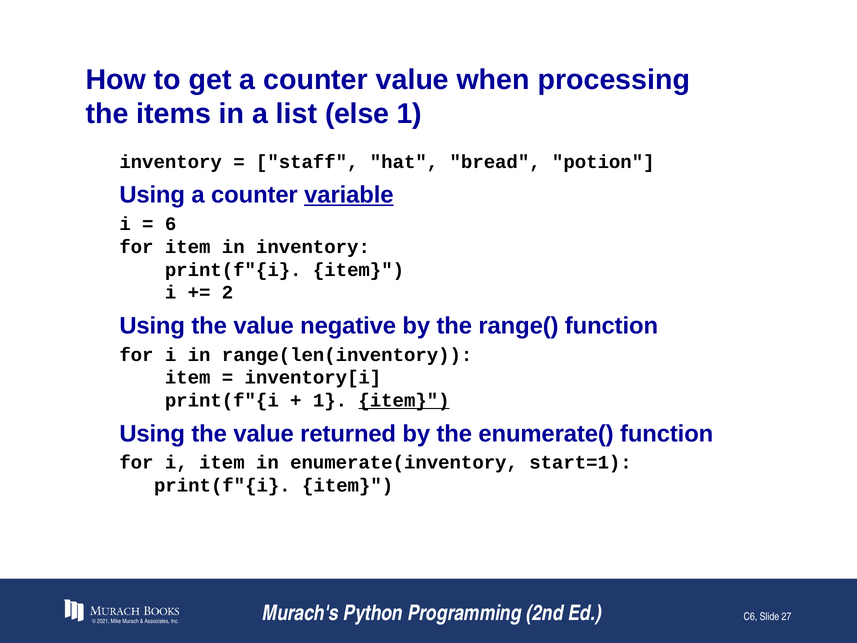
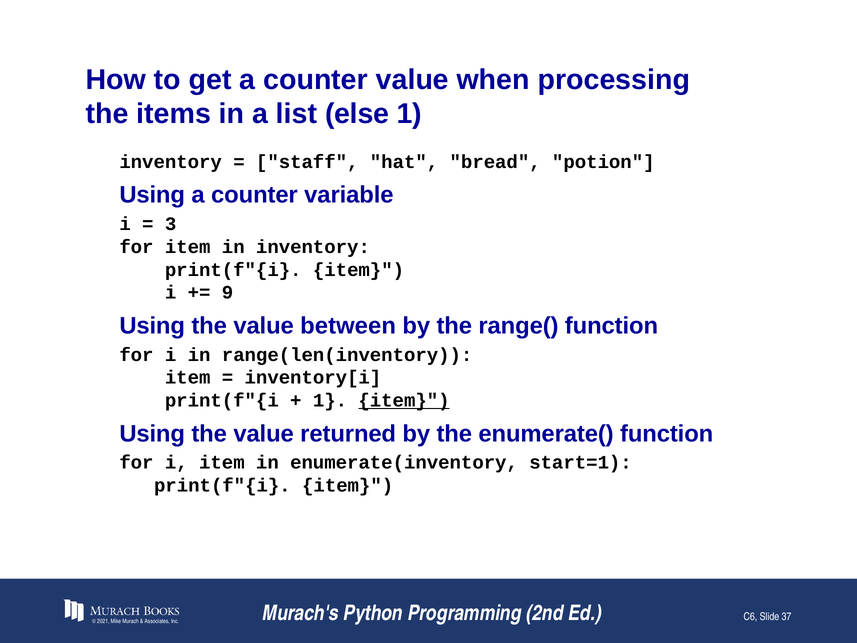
variable underline: present -> none
6: 6 -> 3
2: 2 -> 9
negative: negative -> between
27: 27 -> 37
